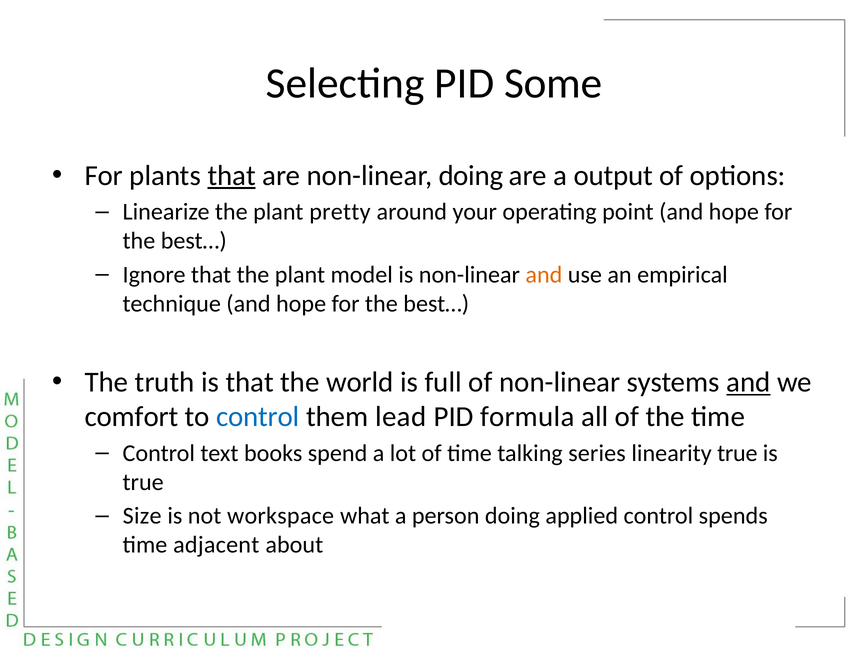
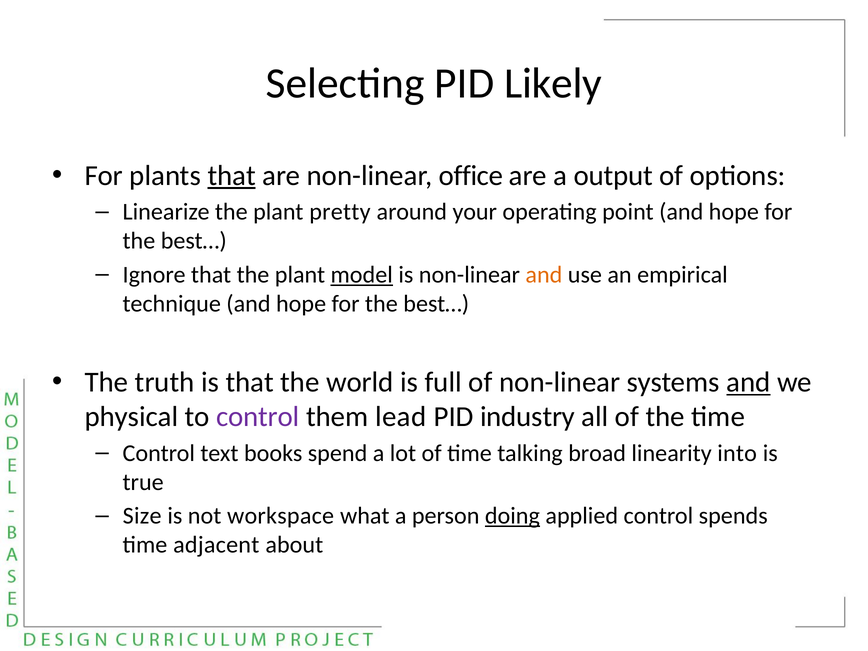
Some: Some -> Likely
non-linear doing: doing -> office
model underline: none -> present
comfort: comfort -> physical
control at (258, 417) colour: blue -> purple
formula: formula -> industry
series: series -> broad
linearity true: true -> into
doing at (512, 516) underline: none -> present
